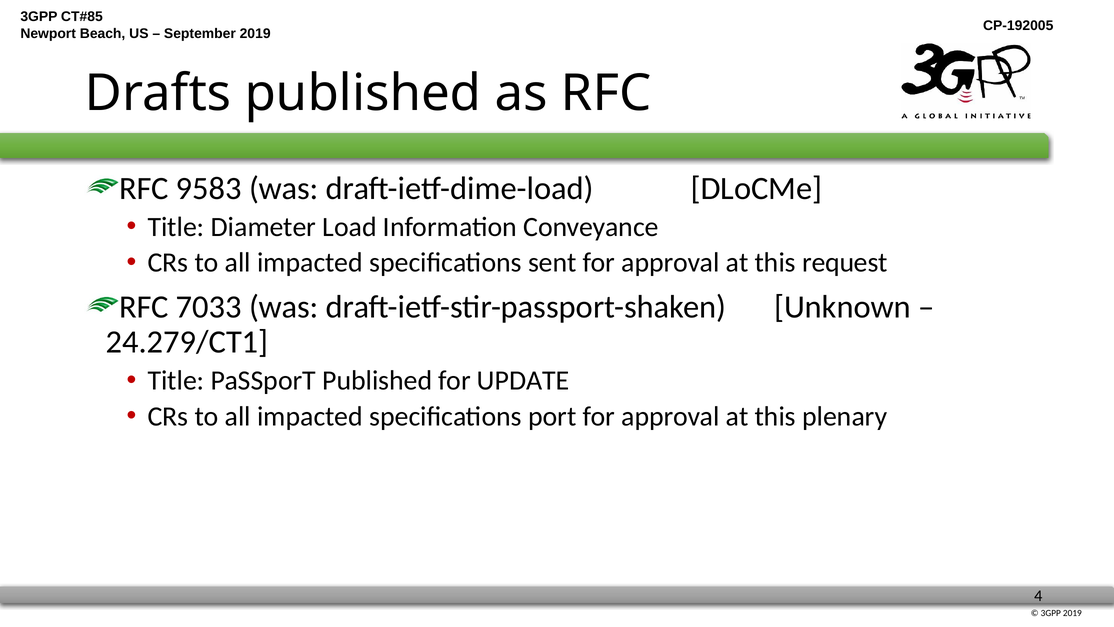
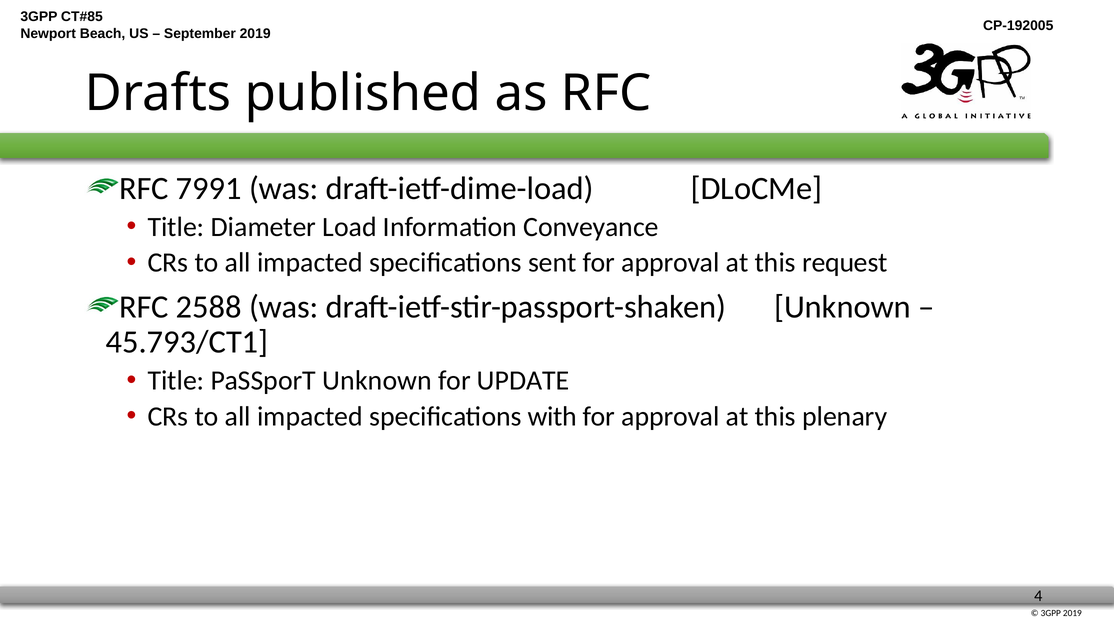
9583: 9583 -> 7991
7033: 7033 -> 2588
24.279/CT1: 24.279/CT1 -> 45.793/CT1
PaSSporT Published: Published -> Unknown
port: port -> with
